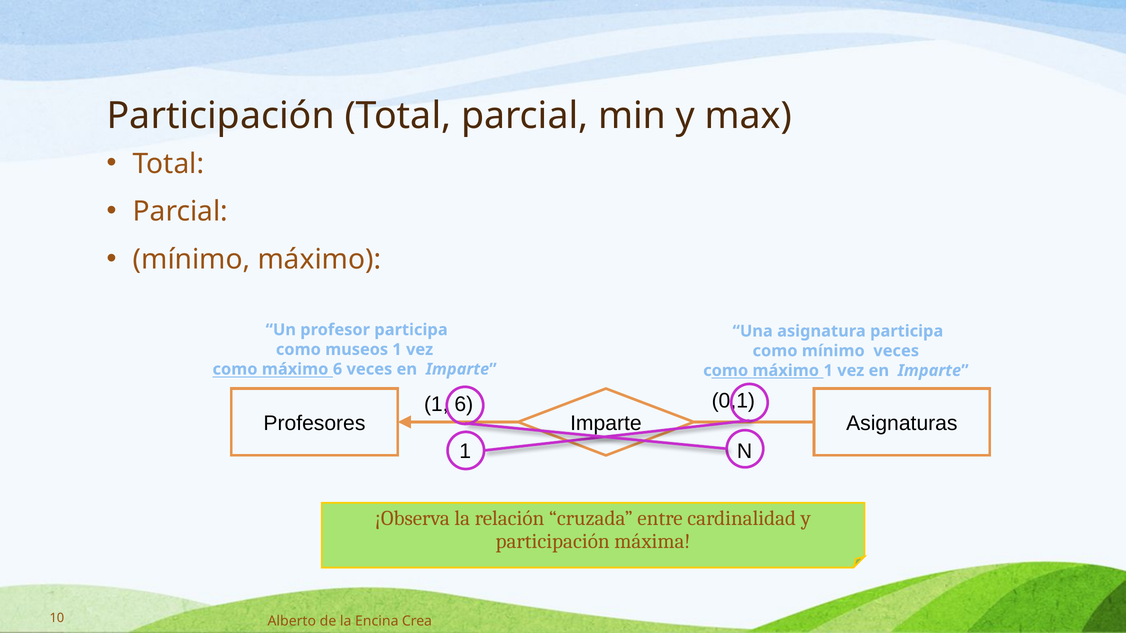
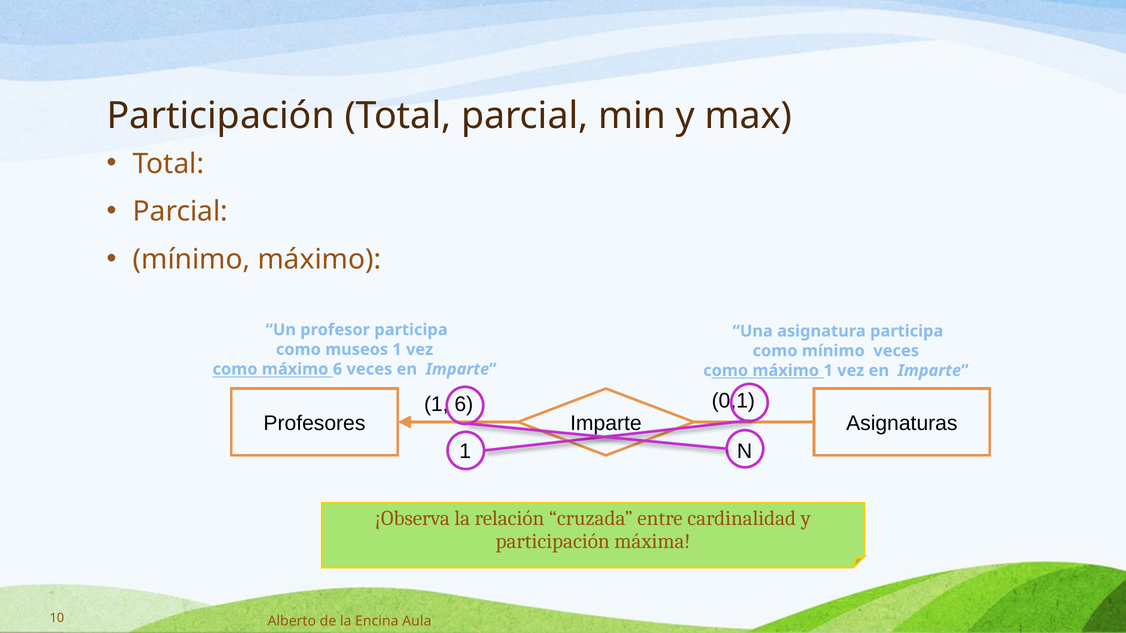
Crea: Crea -> Aula
